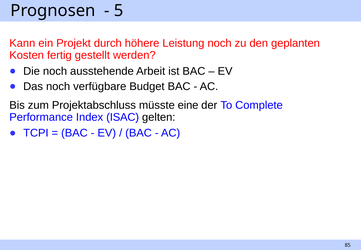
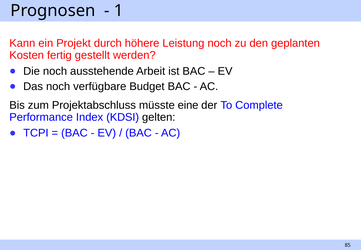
5: 5 -> 1
ISAC: ISAC -> KDSI
